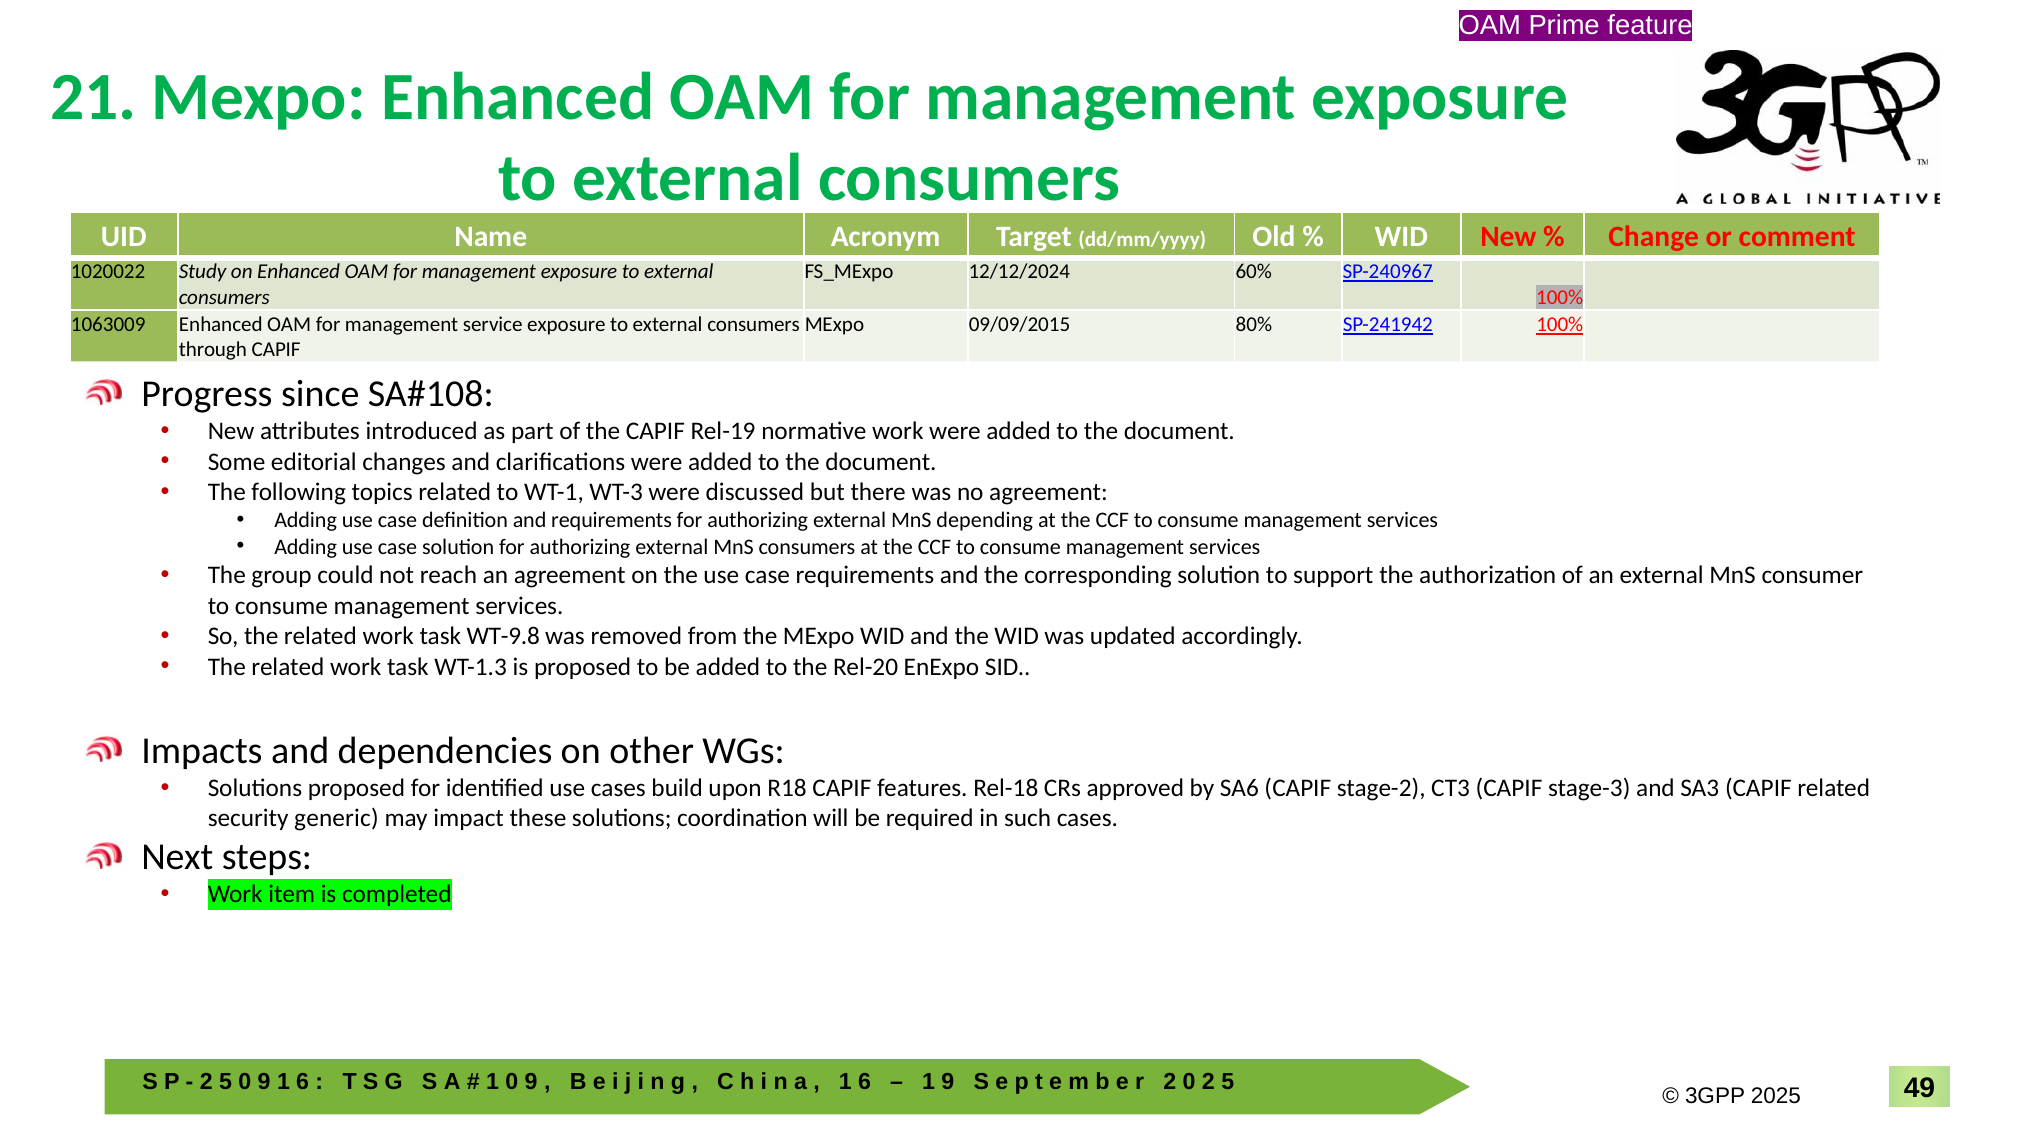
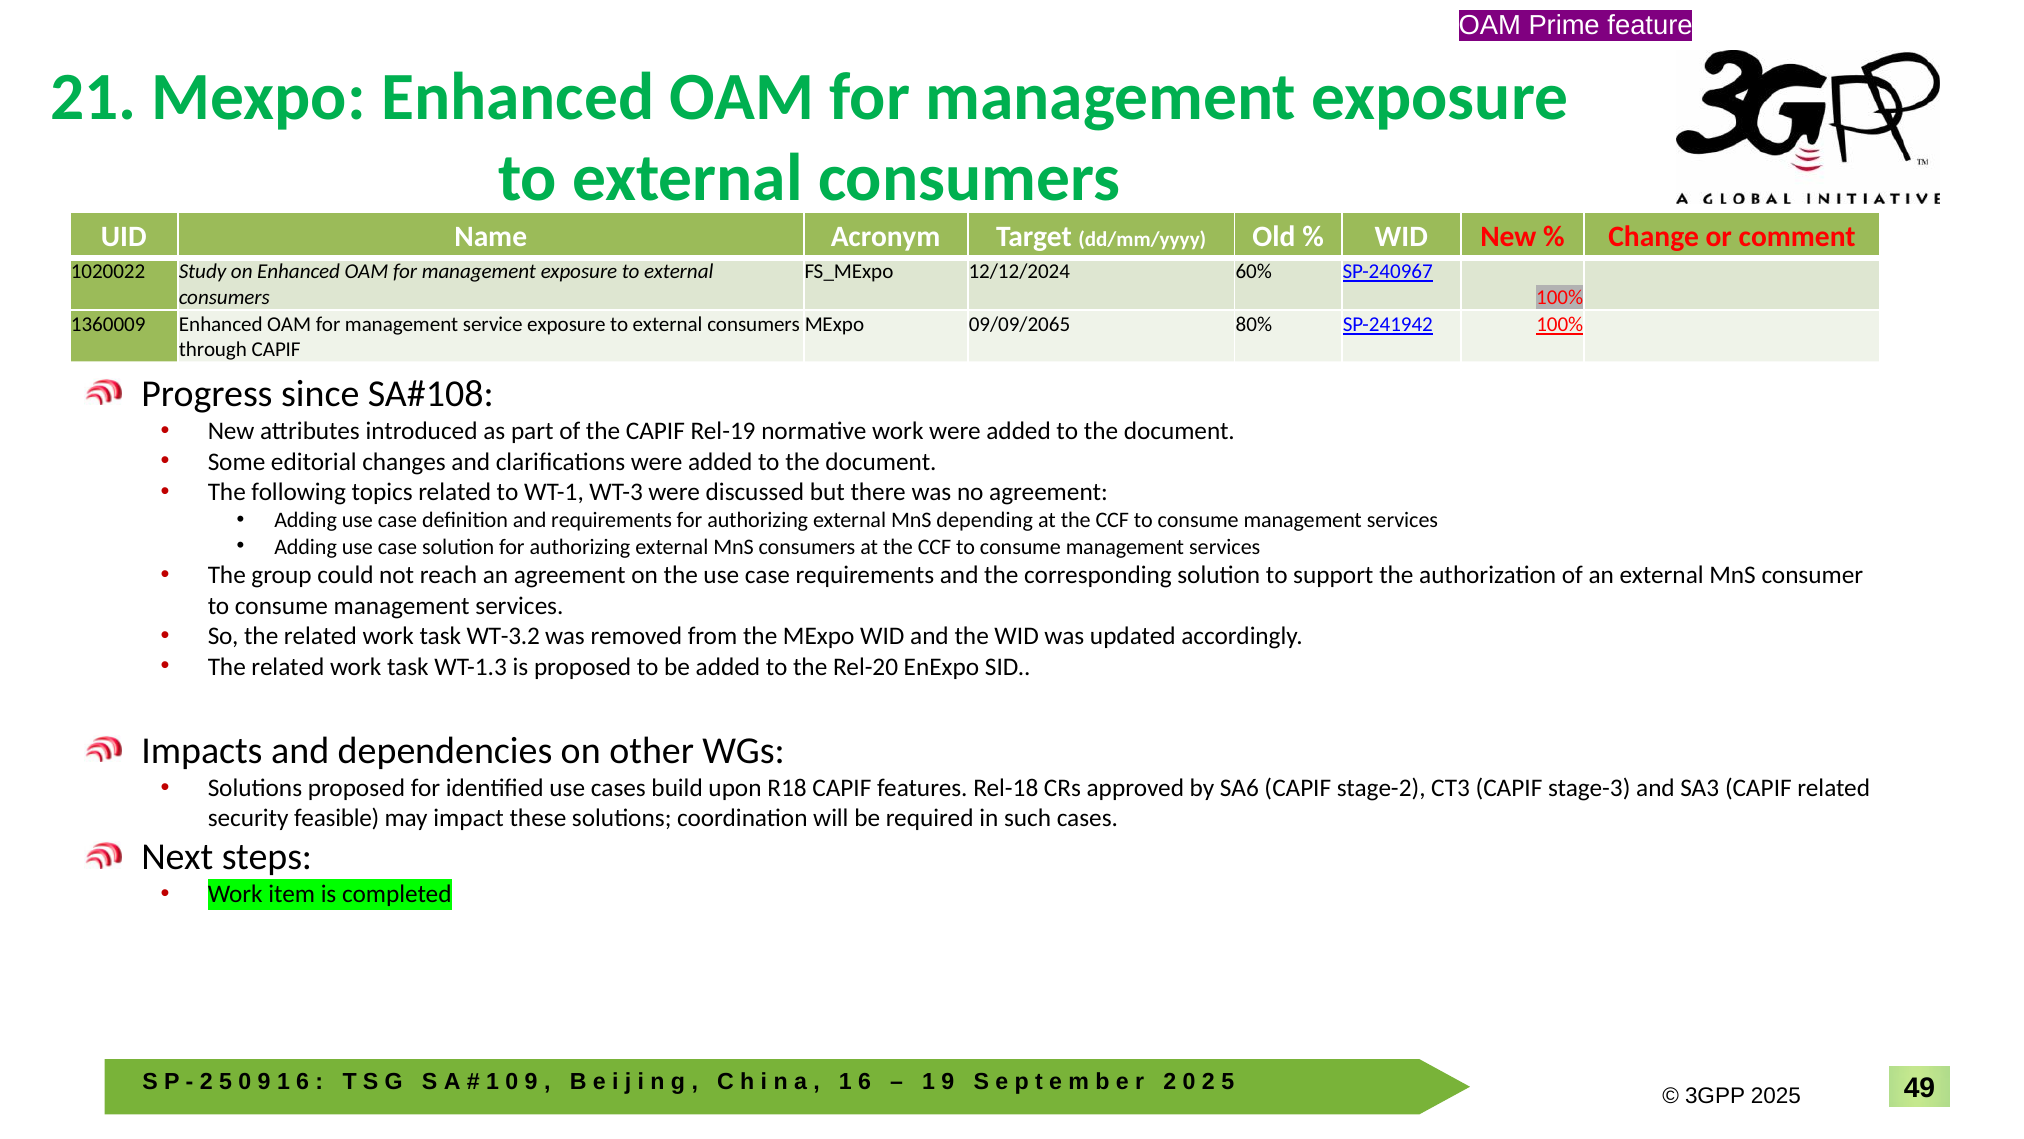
1063009: 1063009 -> 1360009
09/09/2015: 09/09/2015 -> 09/09/2065
WT-9.8: WT-9.8 -> WT-3.2
generic: generic -> feasible
